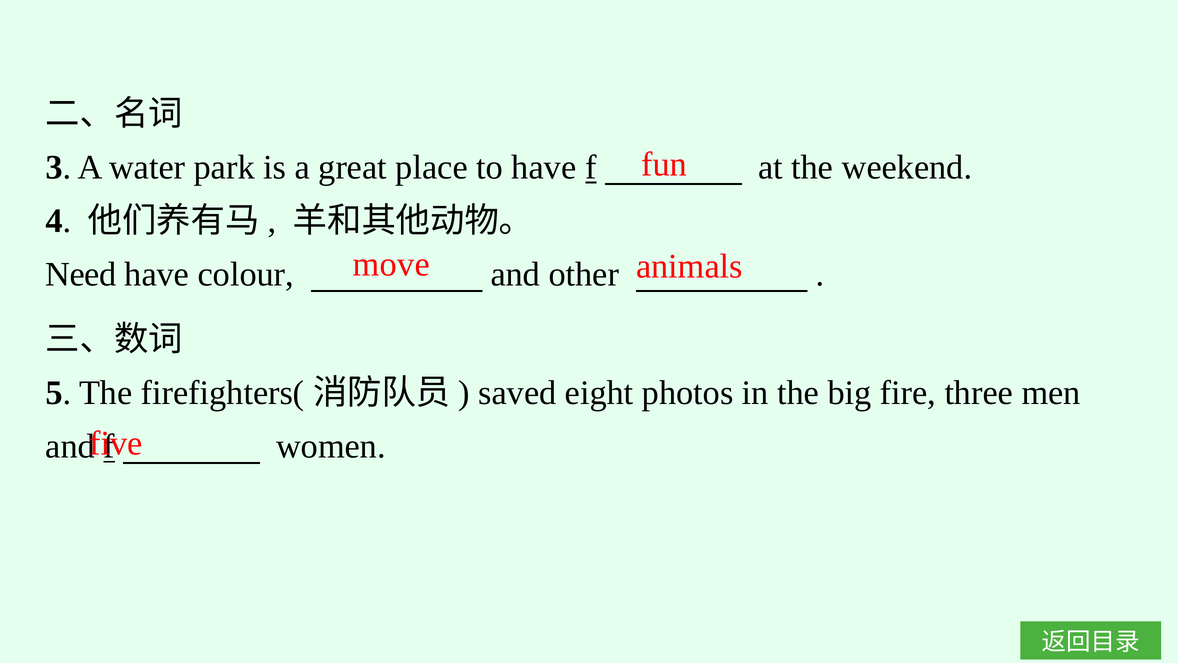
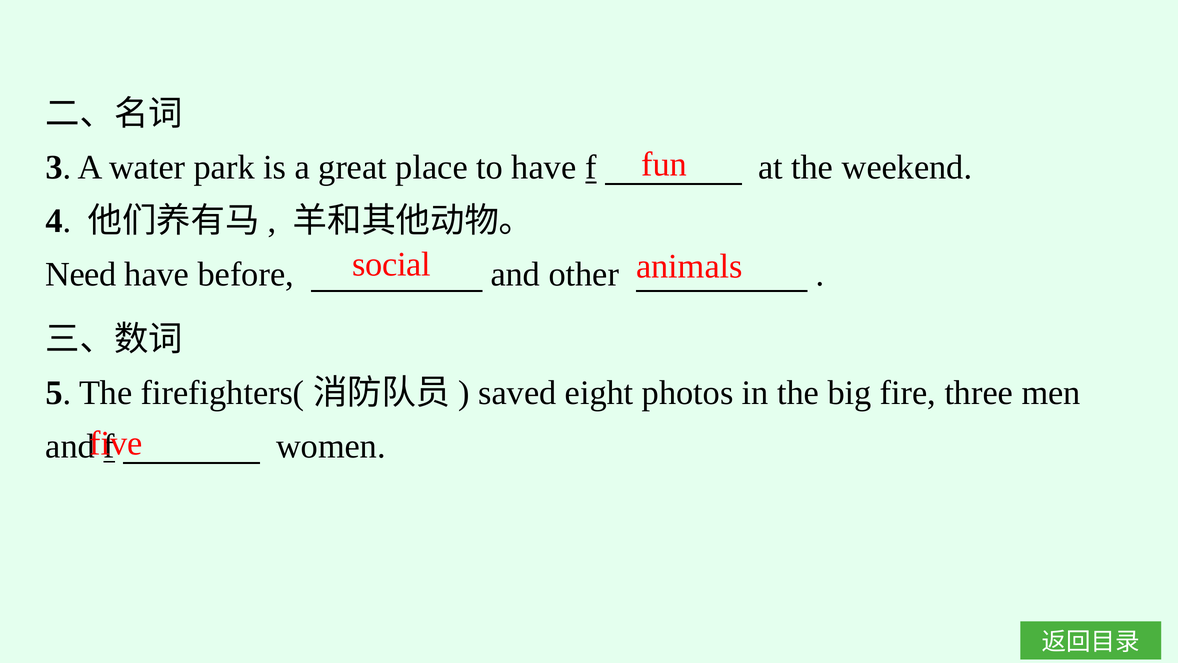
move: move -> social
colour: colour -> before
